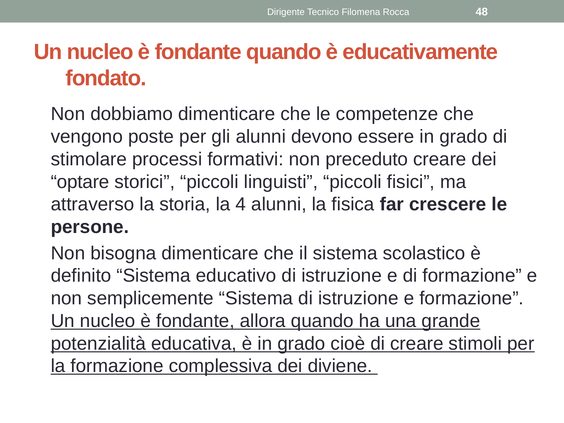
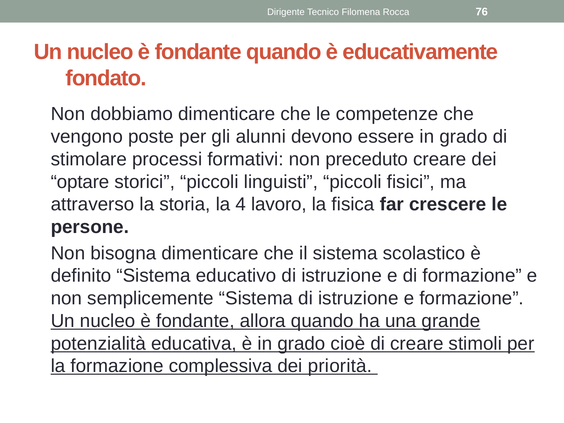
48: 48 -> 76
4 alunni: alunni -> lavoro
diviene: diviene -> priorità
